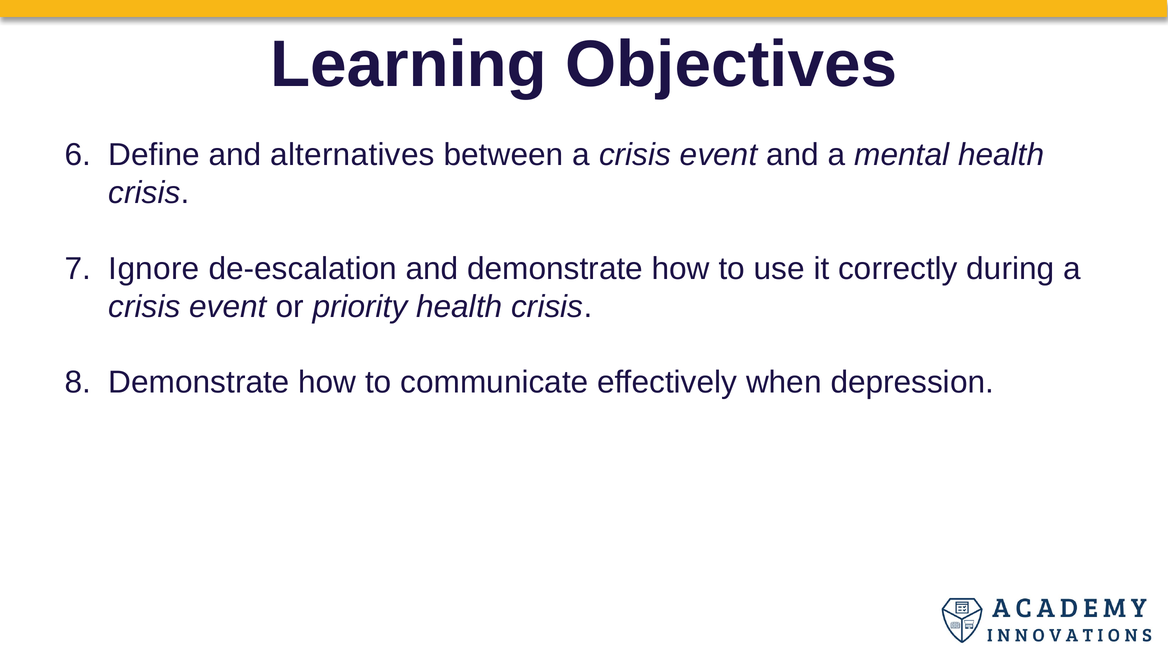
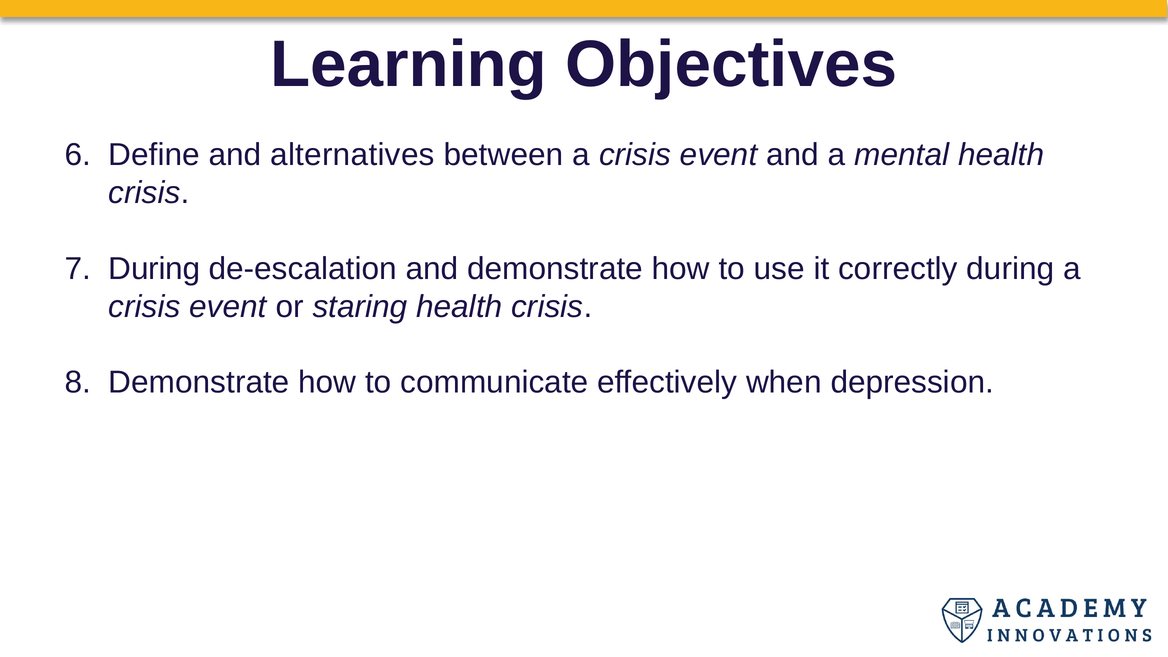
Ignore at (154, 269): Ignore -> During
priority: priority -> staring
